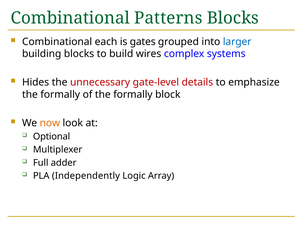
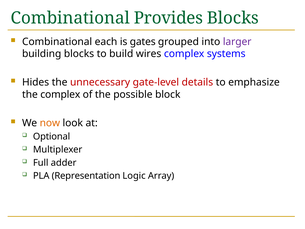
Patterns: Patterns -> Provides
larger colour: blue -> purple
formally at (60, 94): formally -> complex
of the formally: formally -> possible
Independently: Independently -> Representation
